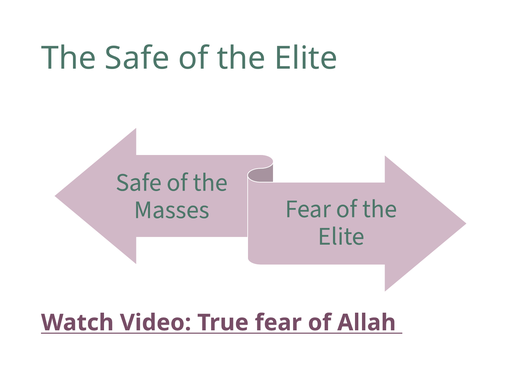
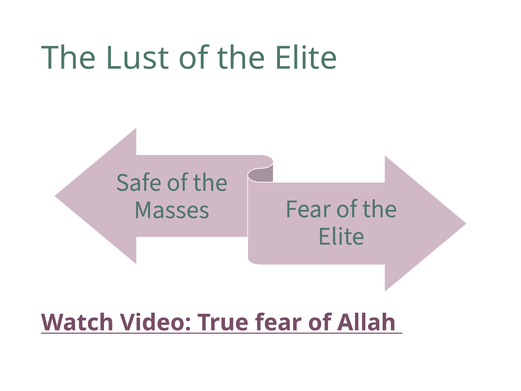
The Safe: Safe -> Lust
